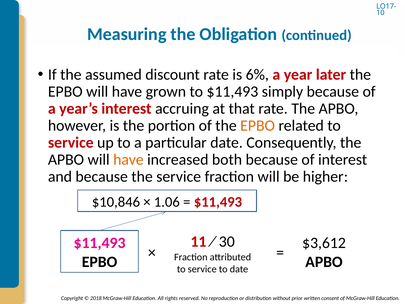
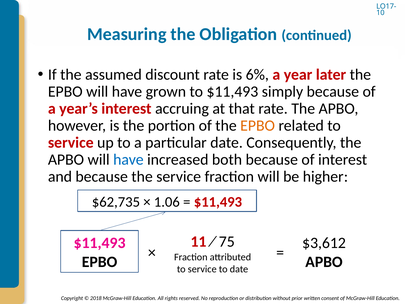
have at (128, 159) colour: orange -> blue
$10,846: $10,846 -> $62,735
30: 30 -> 75
